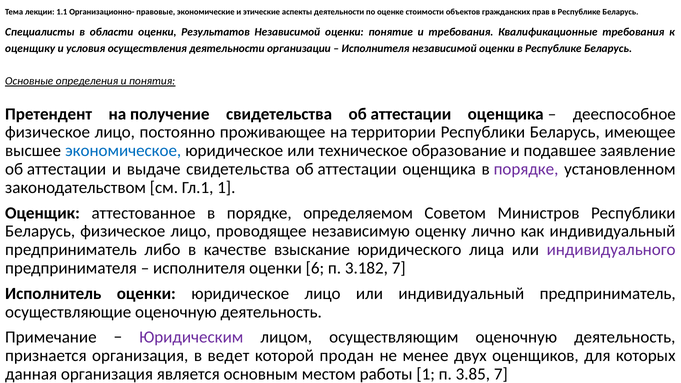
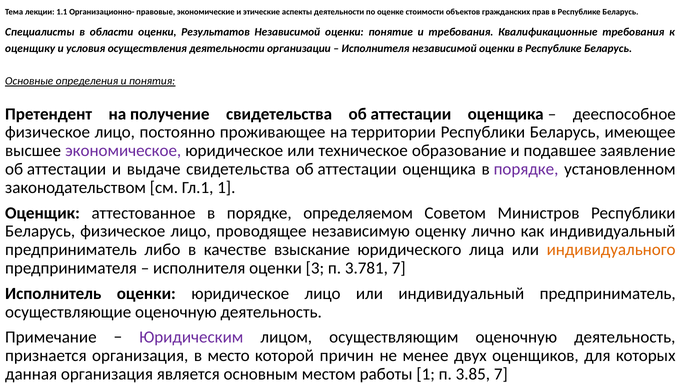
экономическое colour: blue -> purple
индивидуального colour: purple -> orange
6: 6 -> 3
3.182: 3.182 -> 3.781
ведет: ведет -> место
продан: продан -> причин
